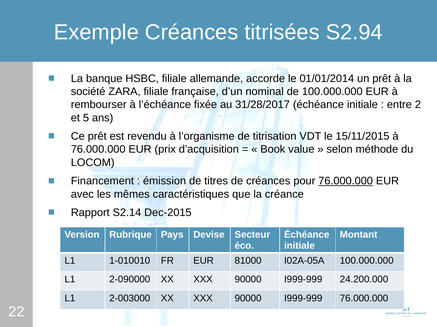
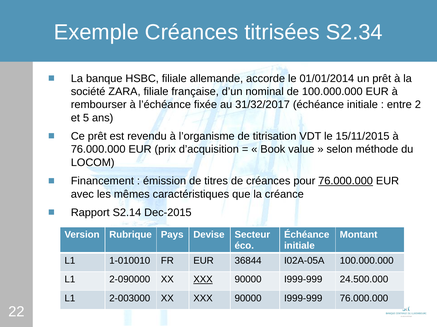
S2.94: S2.94 -> S2.34
31/28/2017: 31/28/2017 -> 31/32/2017
81000: 81000 -> 36844
XXX at (203, 280) underline: none -> present
24.200.000: 24.200.000 -> 24.500.000
